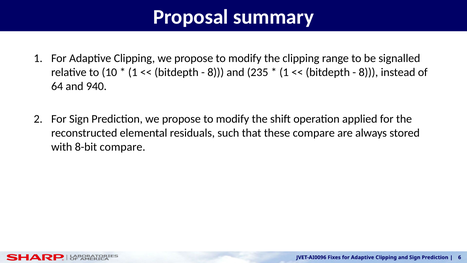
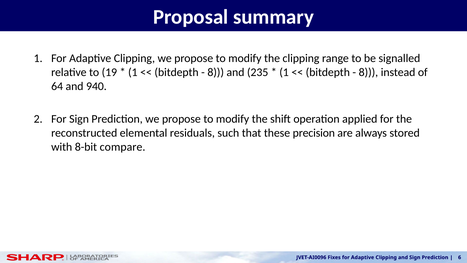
10: 10 -> 19
these compare: compare -> precision
